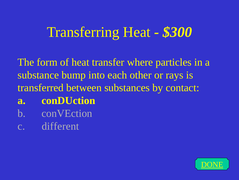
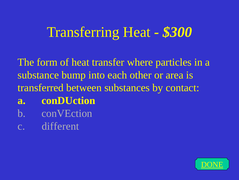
rays: rays -> area
